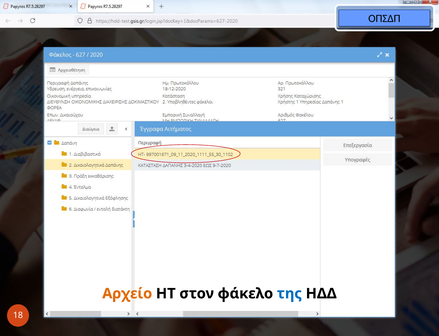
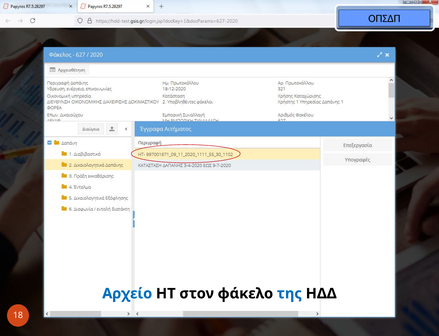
Αρχείο colour: orange -> blue
